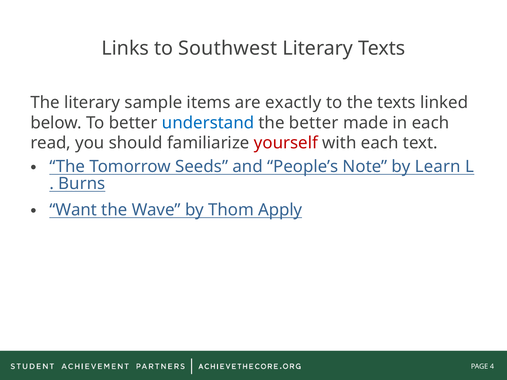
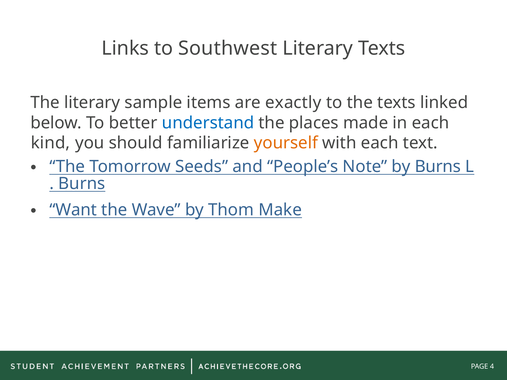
the better: better -> places
read: read -> kind
yourself colour: red -> orange
by Learn: Learn -> Burns
Apply: Apply -> Make
